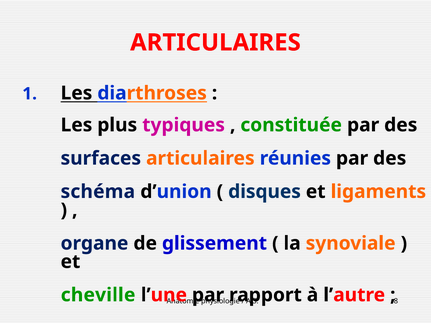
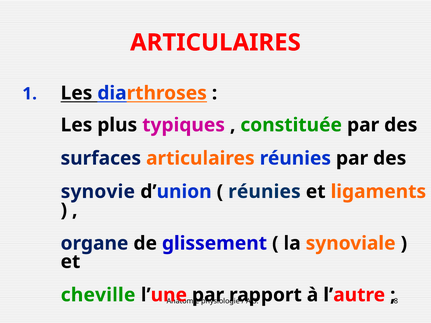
schéma: schéma -> synovie
disques at (265, 192): disques -> réunies
